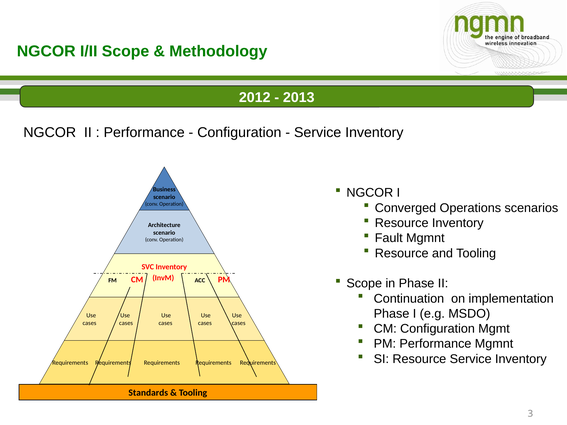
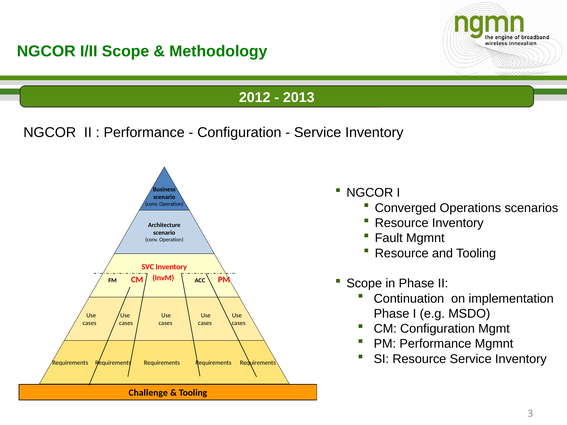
Standards: Standards -> Challenge
